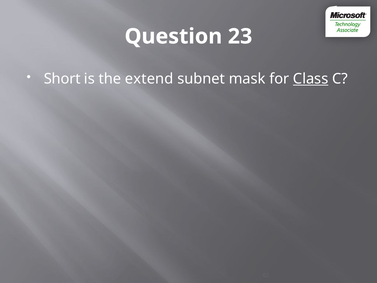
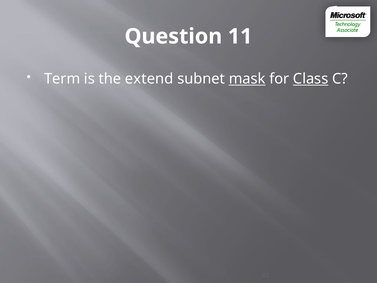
23: 23 -> 11
Short: Short -> Term
mask underline: none -> present
